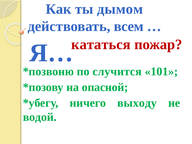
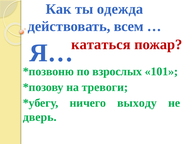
дымом: дымом -> одежда
случится: случится -> взрослых
опасной: опасной -> тревоги
водой: водой -> дверь
